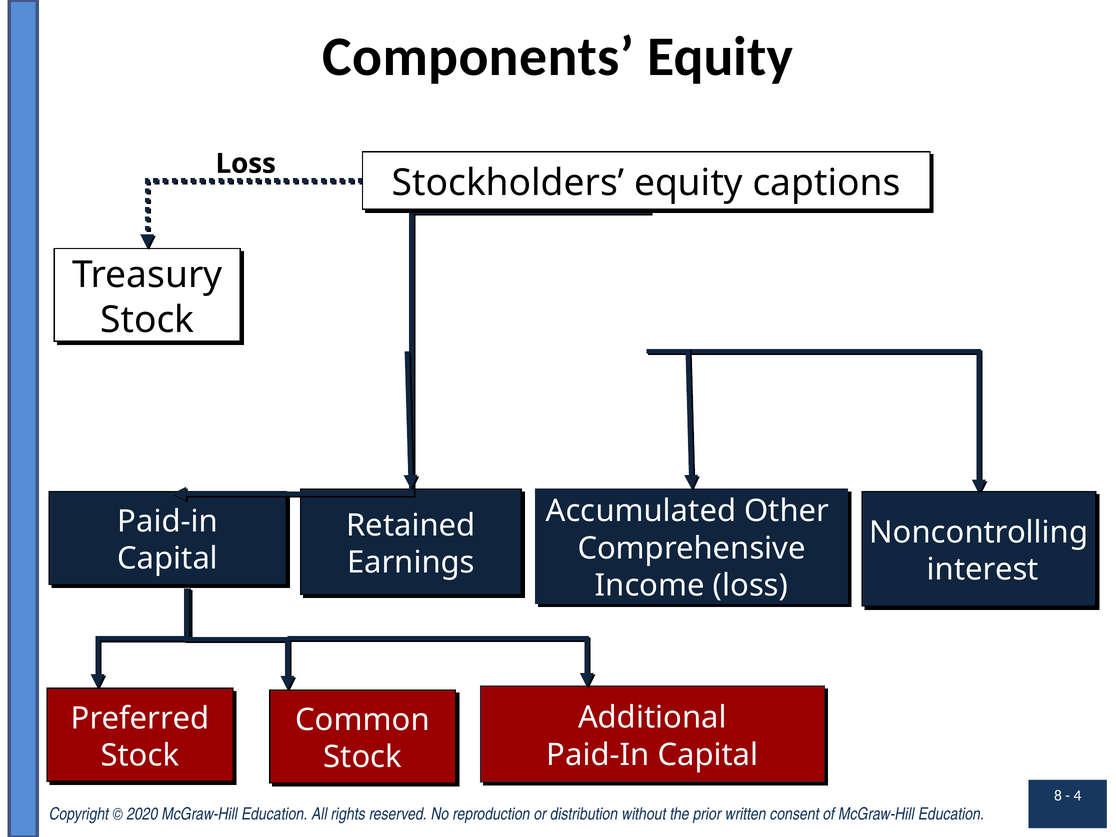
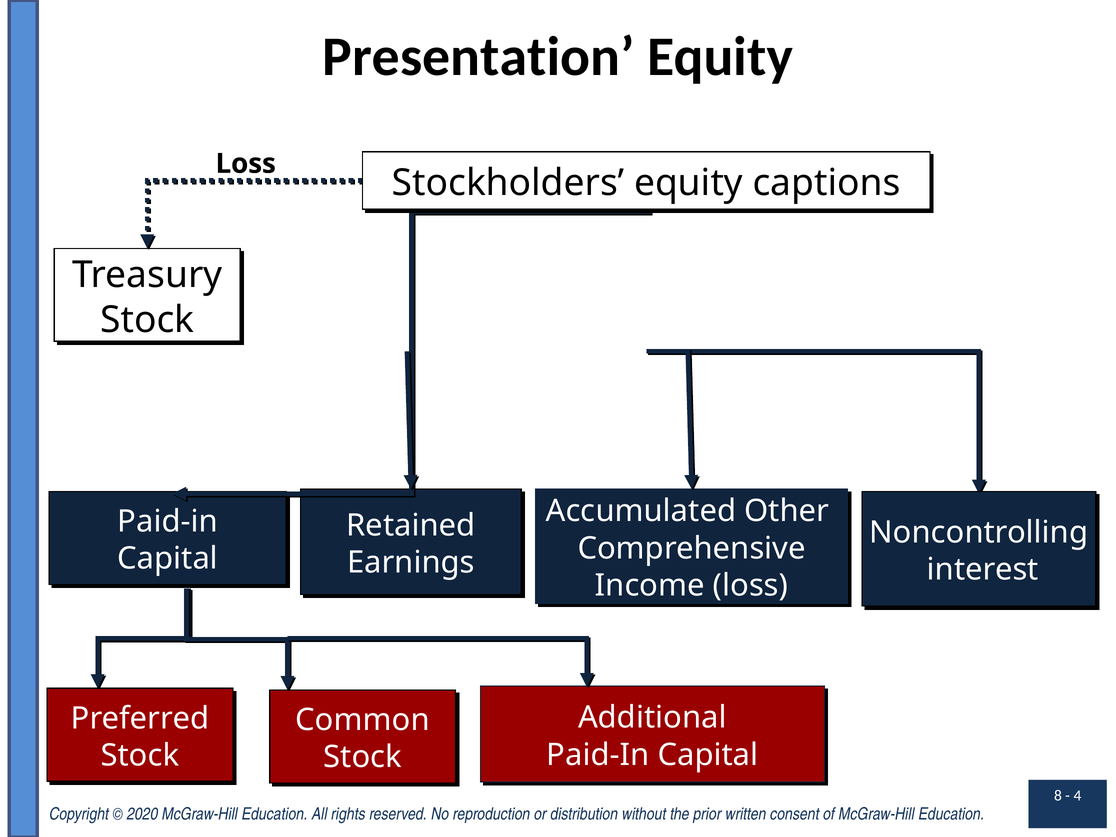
Components: Components -> Presentation
